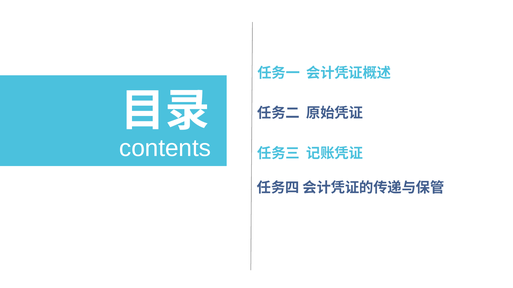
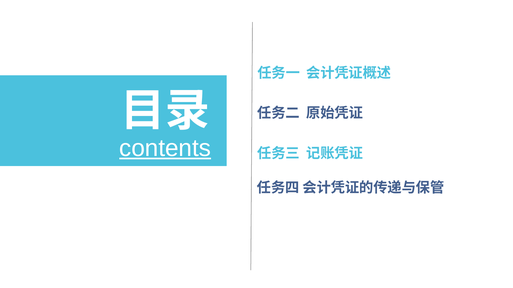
contents underline: none -> present
